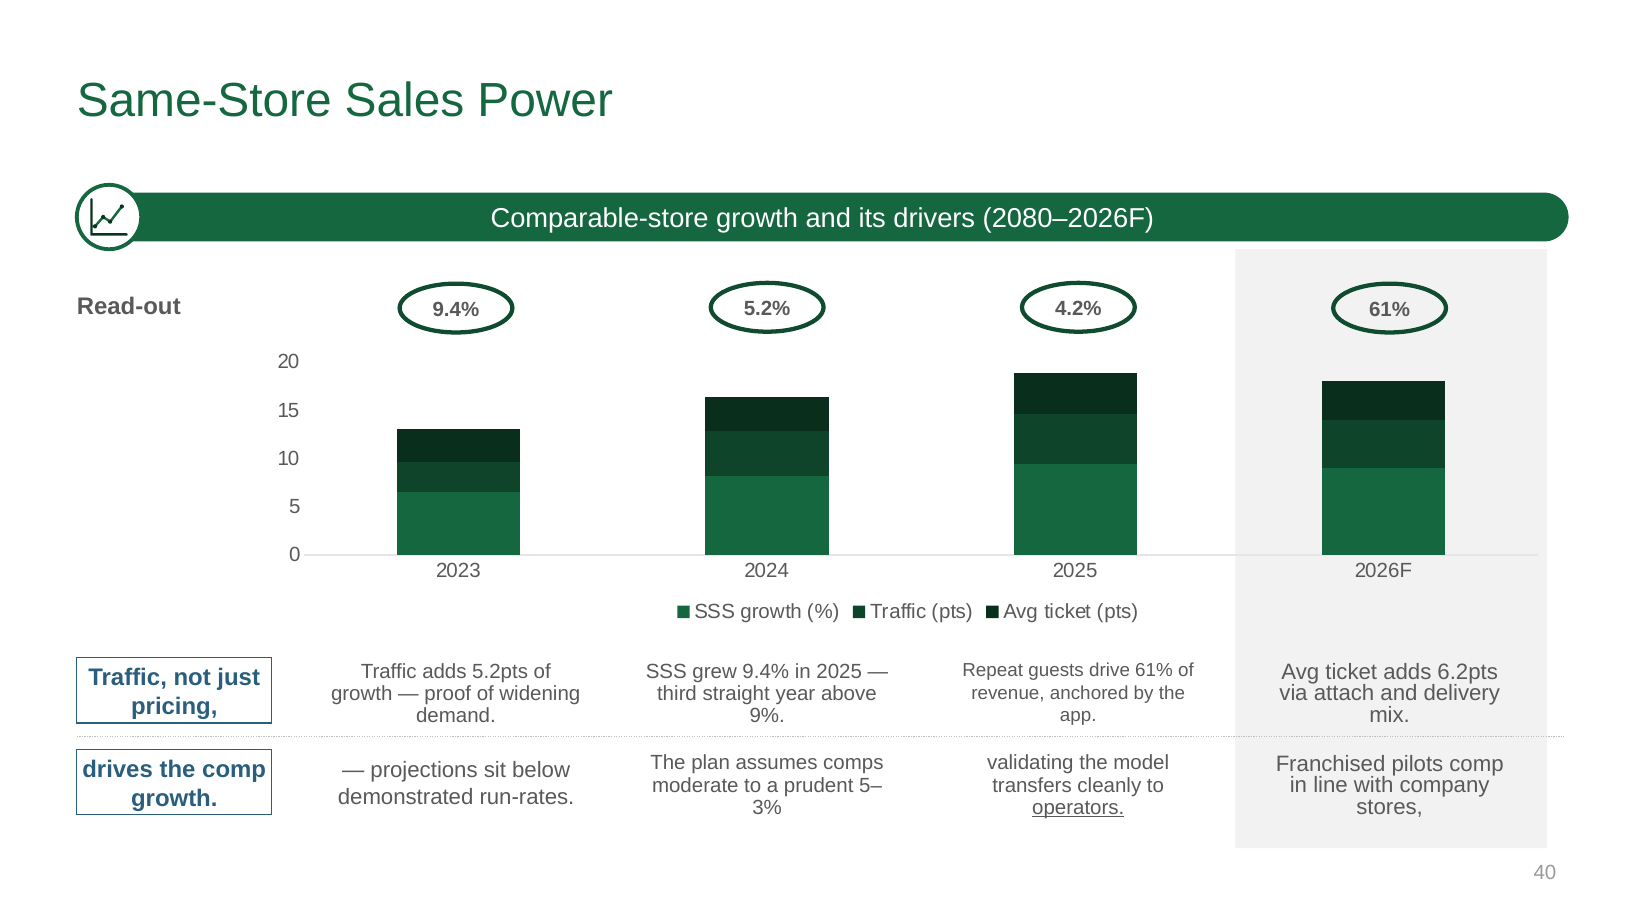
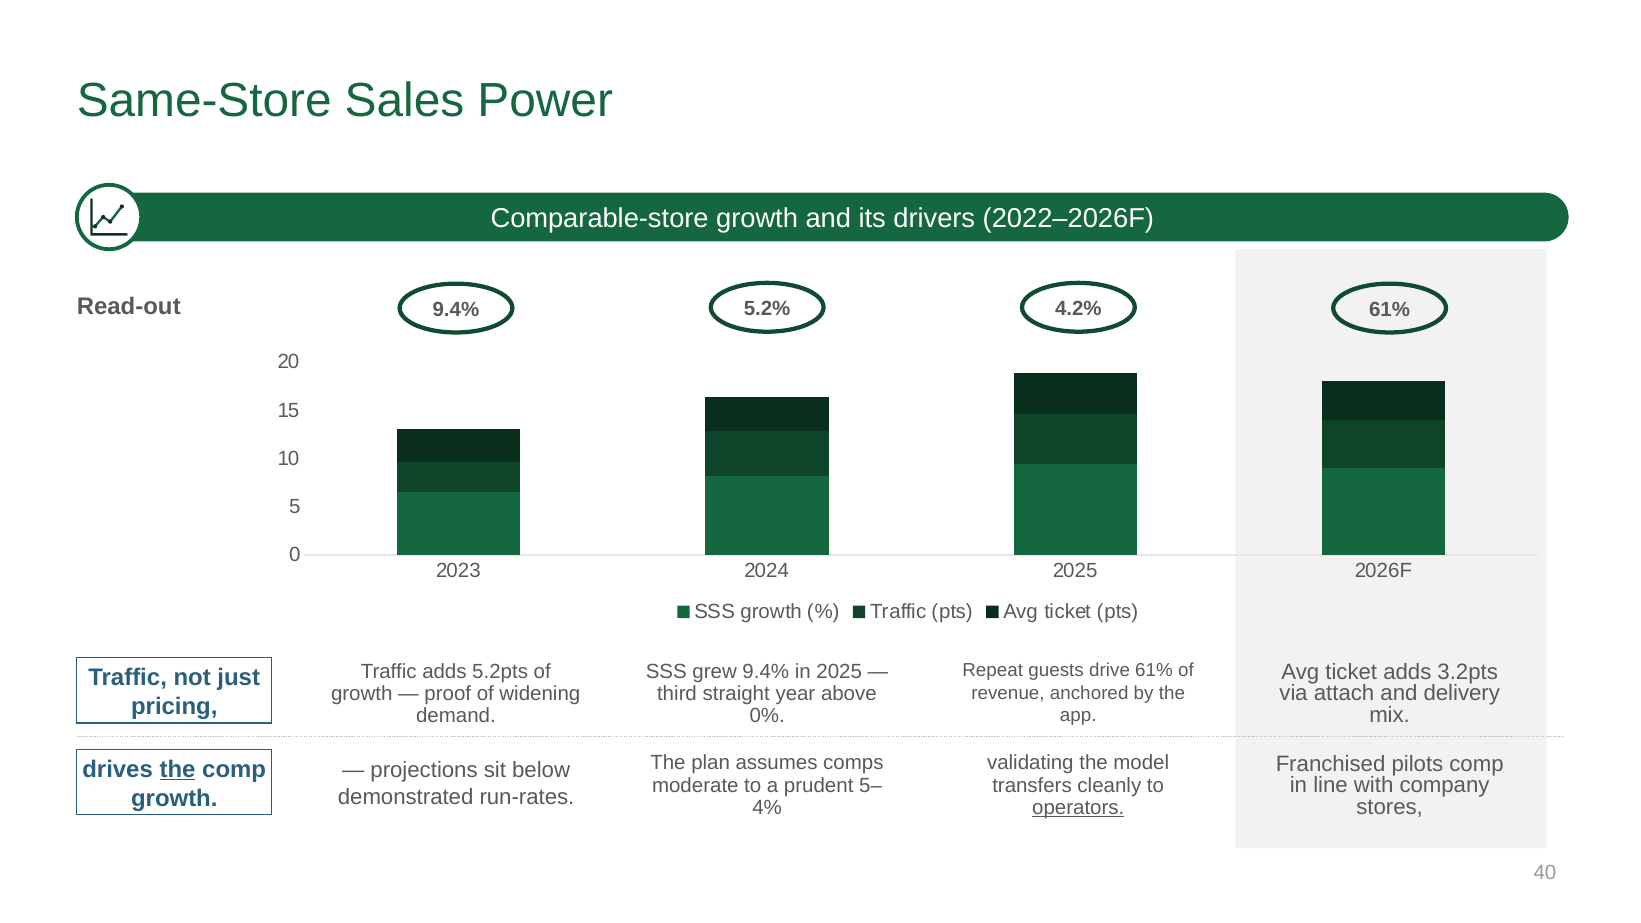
2080–2026F: 2080–2026F -> 2022–2026F
6.2pts: 6.2pts -> 3.2pts
9%: 9% -> 0%
the at (178, 769) underline: none -> present
3%: 3% -> 4%
